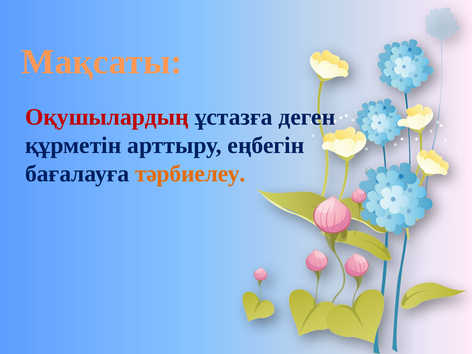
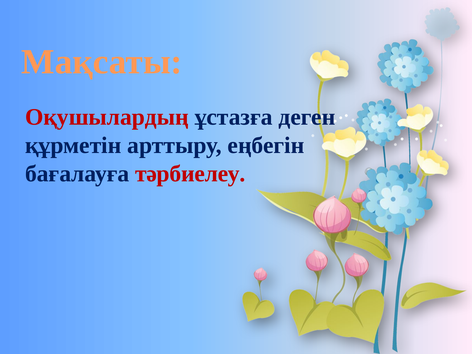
тәрбиелеу colour: orange -> red
